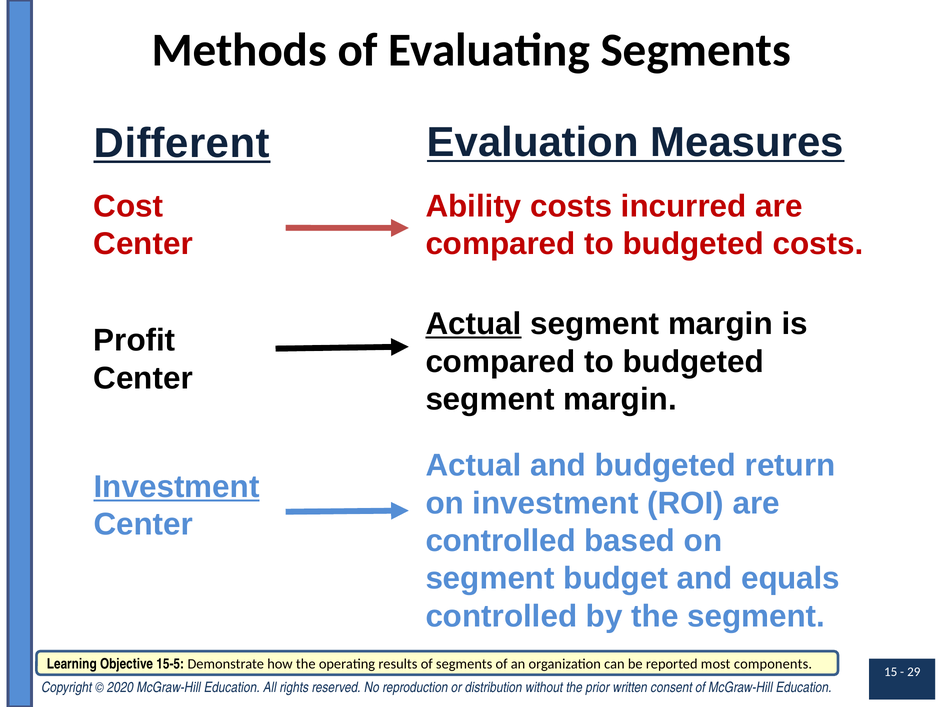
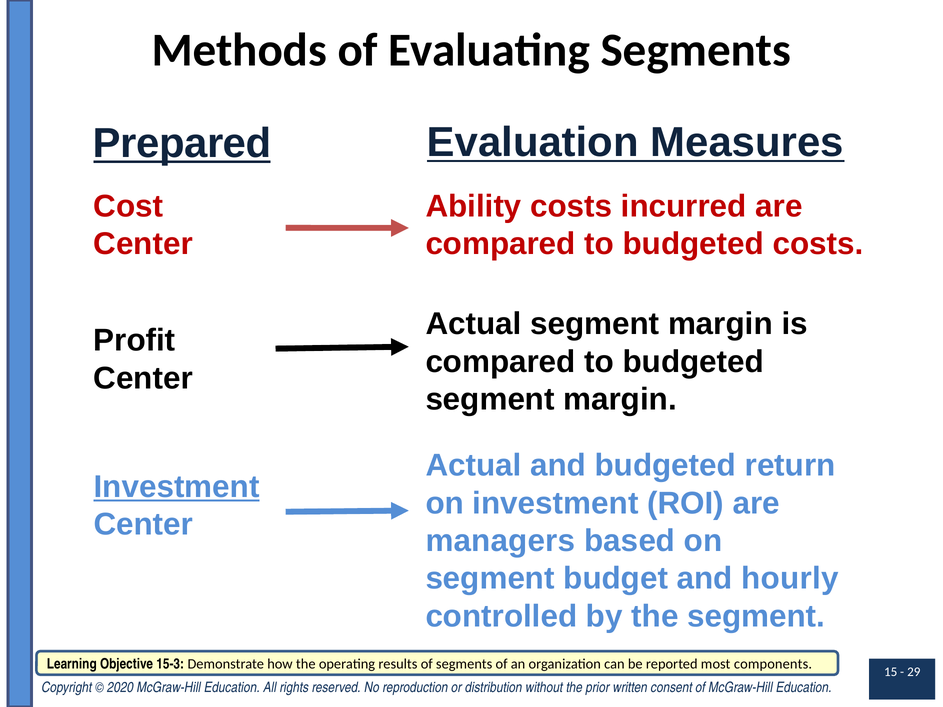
Different: Different -> Prepared
Actual at (473, 324) underline: present -> none
controlled at (501, 541): controlled -> managers
equals: equals -> hourly
15-5: 15-5 -> 15-3
